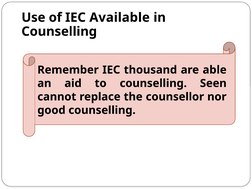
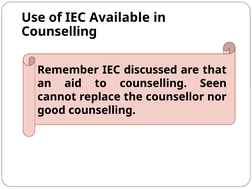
thousand: thousand -> discussed
able: able -> that
